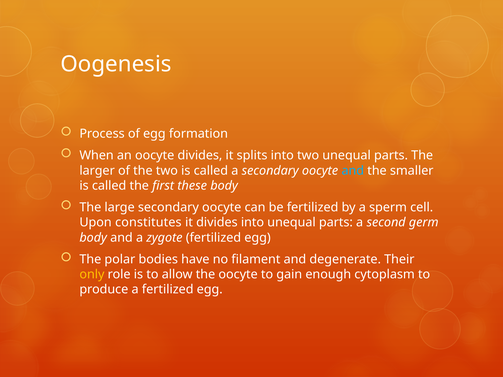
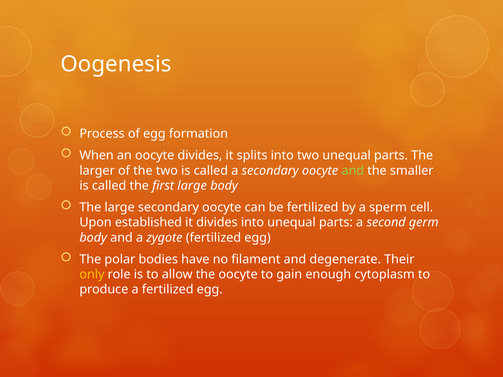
and at (353, 171) colour: light blue -> light green
first these: these -> large
constitutes: constitutes -> established
